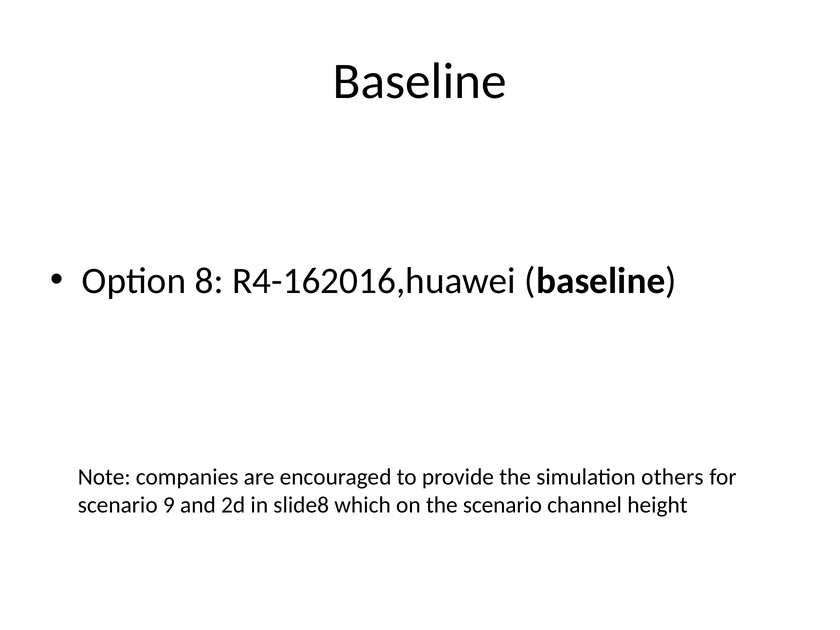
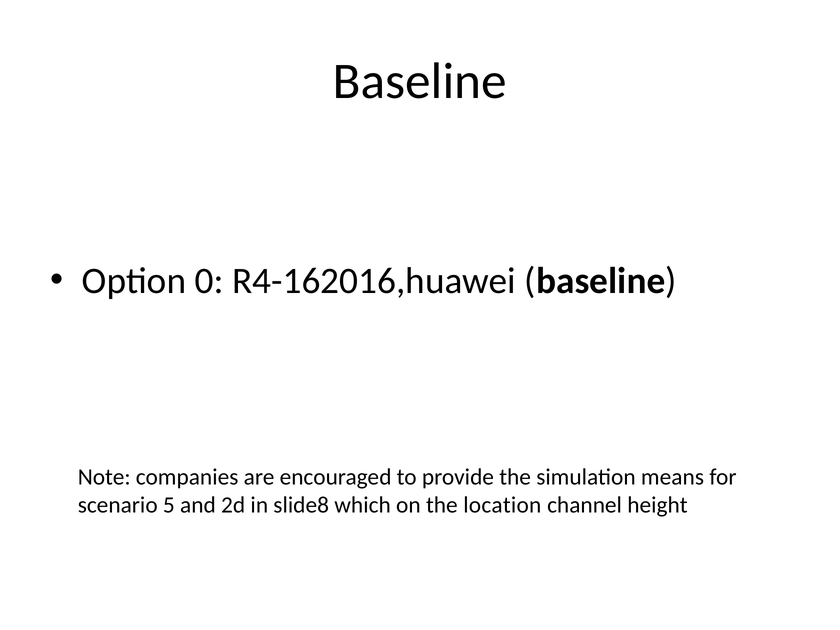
8: 8 -> 0
others: others -> means
9: 9 -> 5
the scenario: scenario -> location
